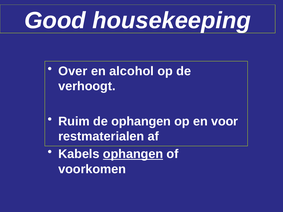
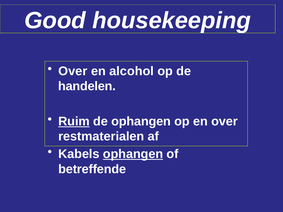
verhoogt: verhoogt -> handelen
Ruim underline: none -> present
en voor: voor -> over
voorkomen: voorkomen -> betreffende
